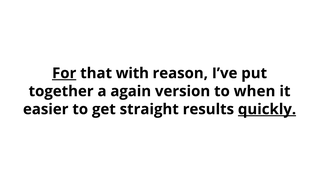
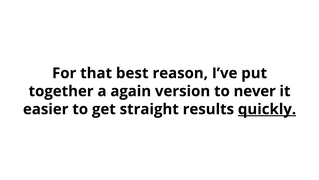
For underline: present -> none
with: with -> best
when: when -> never
